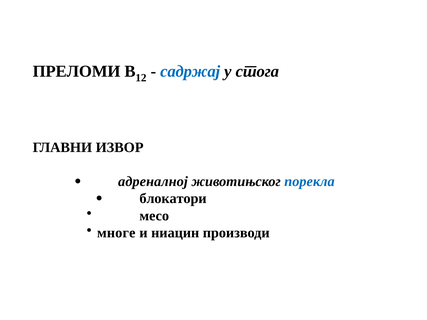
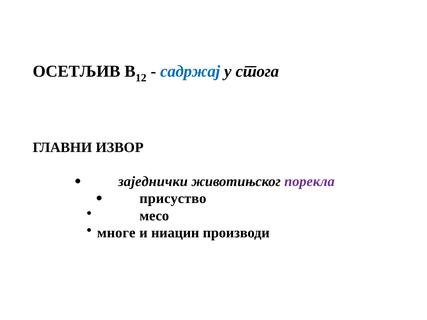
ПРЕЛОМИ: ПРЕЛОМИ -> ОСЕТЉИВ
адреналној: адреналној -> заједнички
порекла colour: blue -> purple
блокатори: блокатори -> присуство
